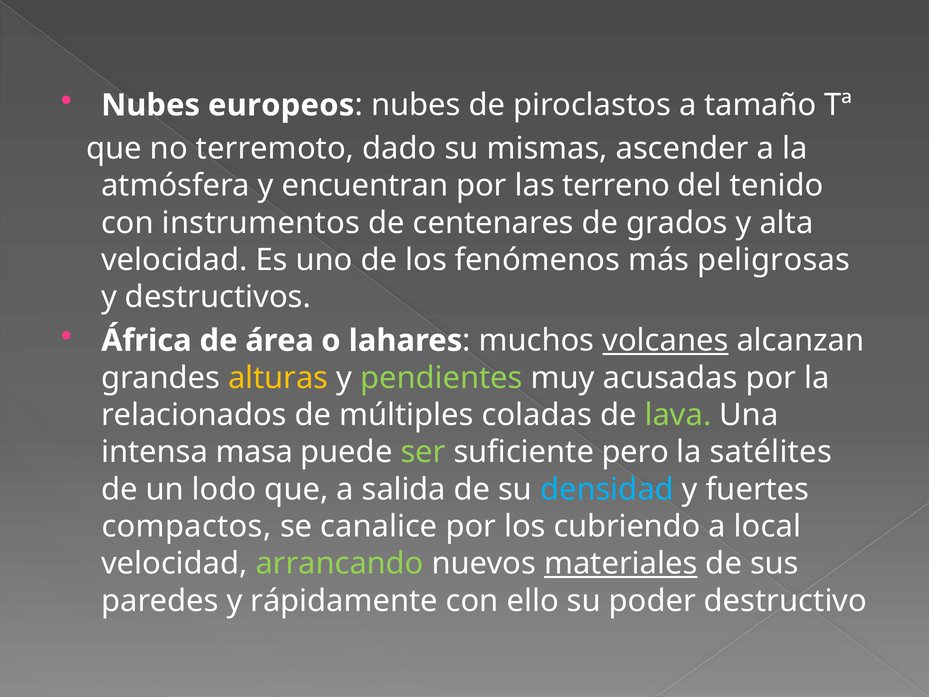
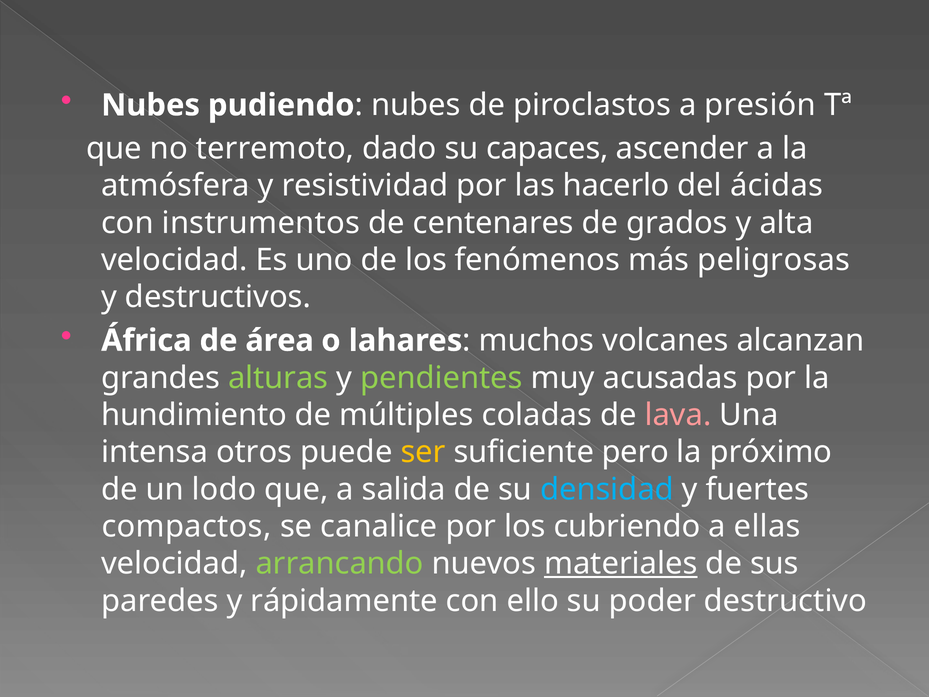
europeos: europeos -> pudiendo
tamaño: tamaño -> presión
mismas: mismas -> capaces
encuentran: encuentran -> resistividad
terreno: terreno -> hacerlo
tenido: tenido -> ácidas
volcanes underline: present -> none
alturas colour: yellow -> light green
relacionados: relacionados -> hundimiento
lava colour: light green -> pink
masa: masa -> otros
ser colour: light green -> yellow
satélites: satélites -> próximo
local: local -> ellas
